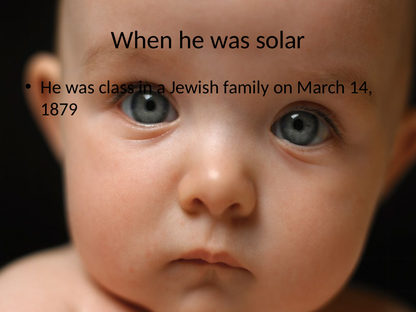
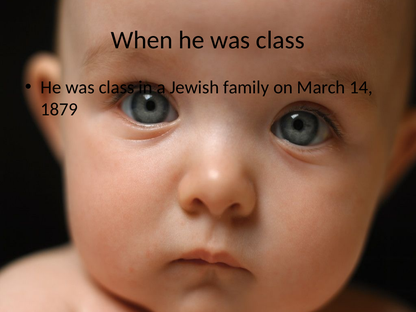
When he was solar: solar -> class
